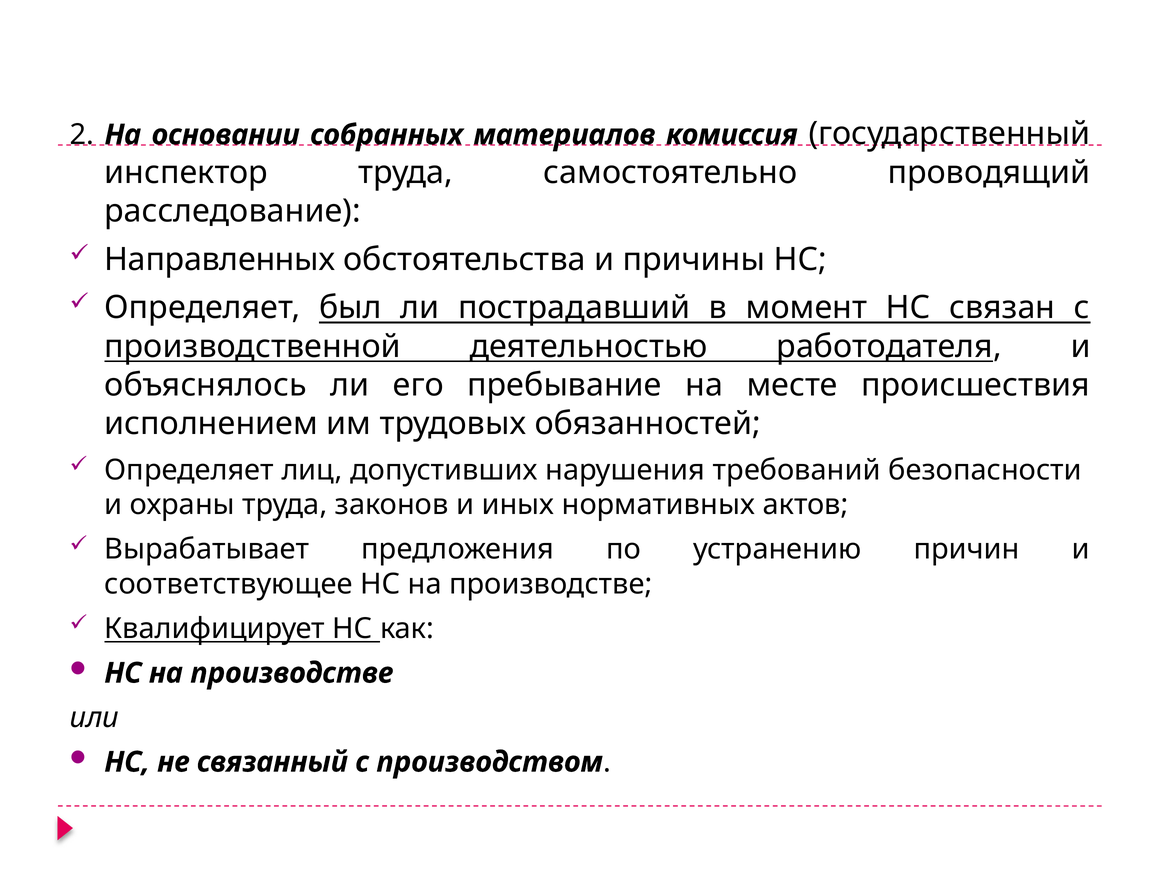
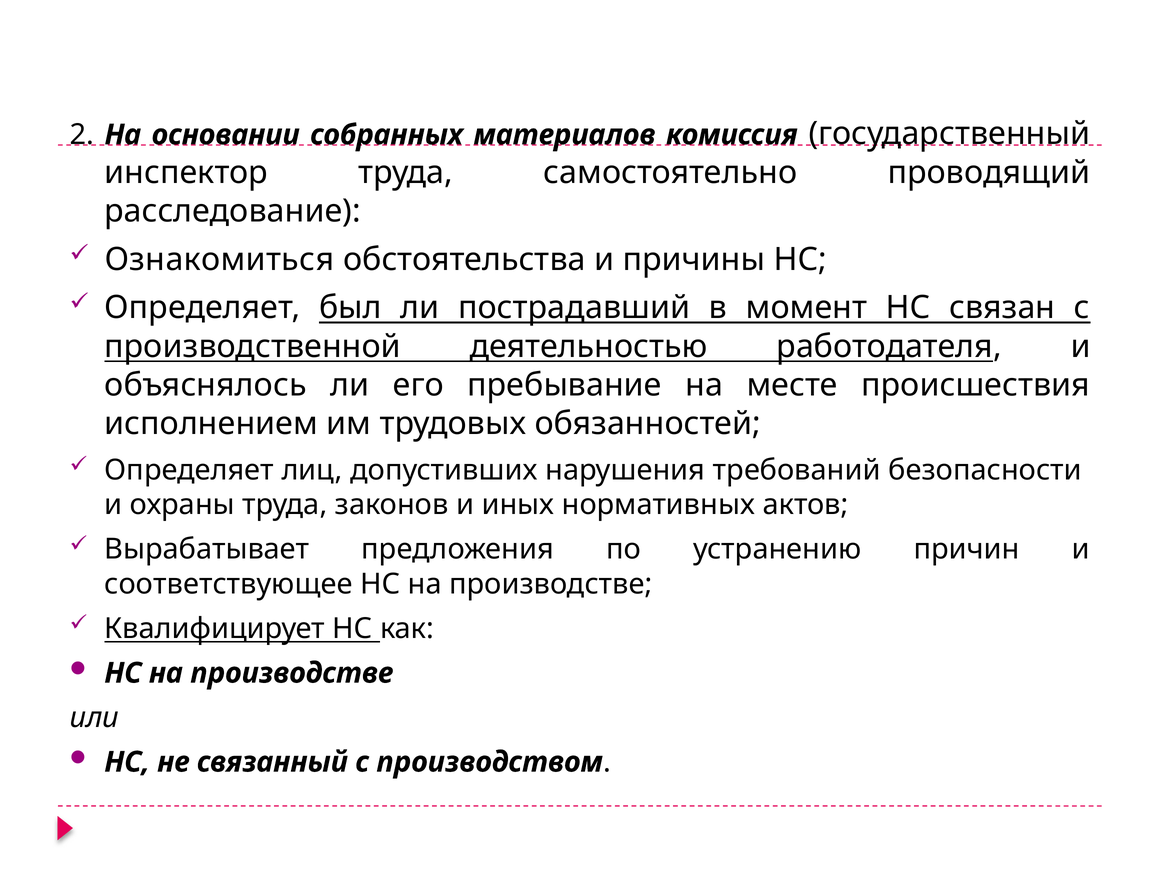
Направленных: Направленных -> Ознакомиться
